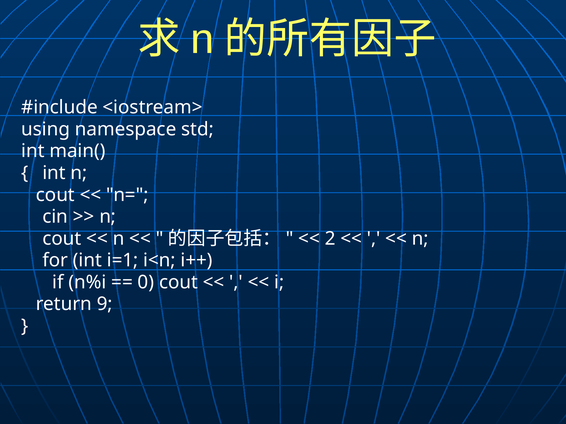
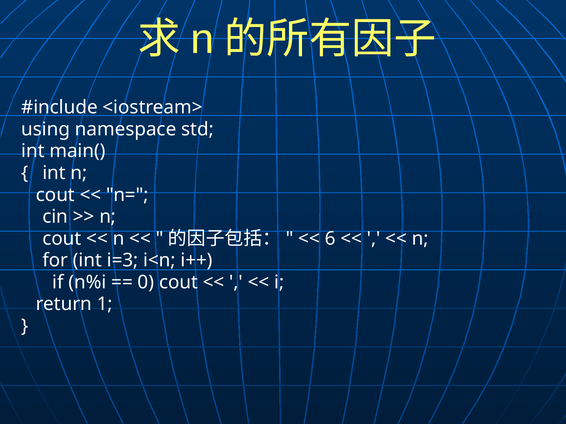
2: 2 -> 6
i=1: i=1 -> i=3
9: 9 -> 1
